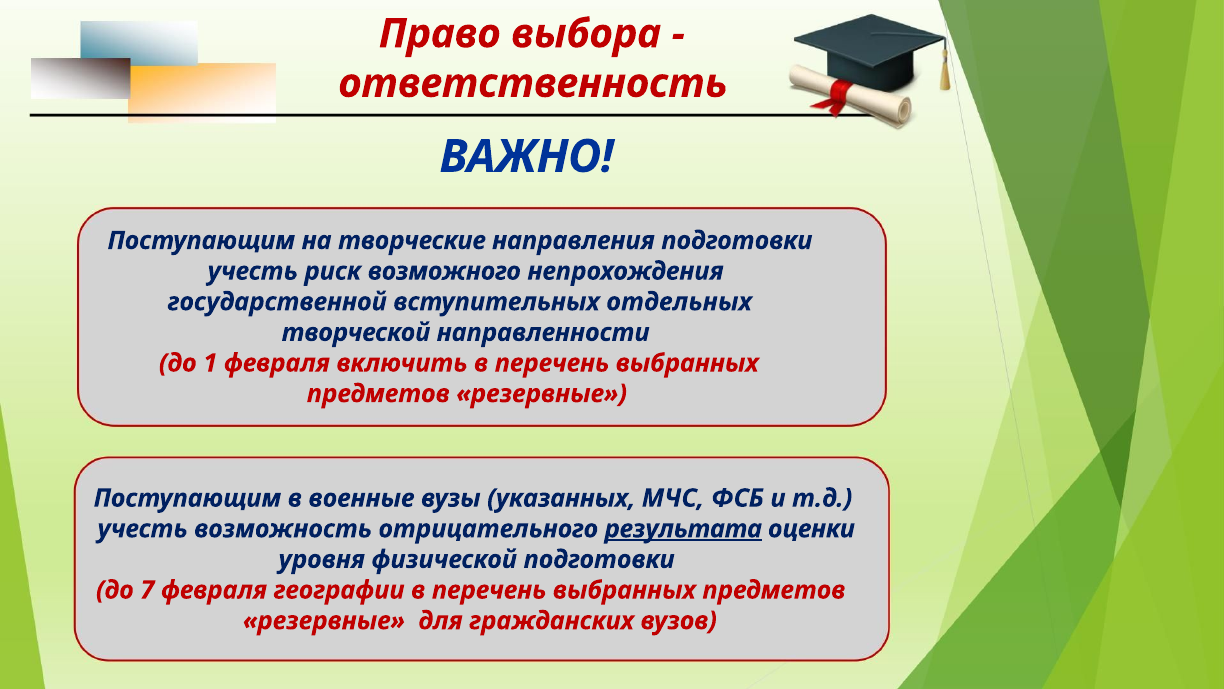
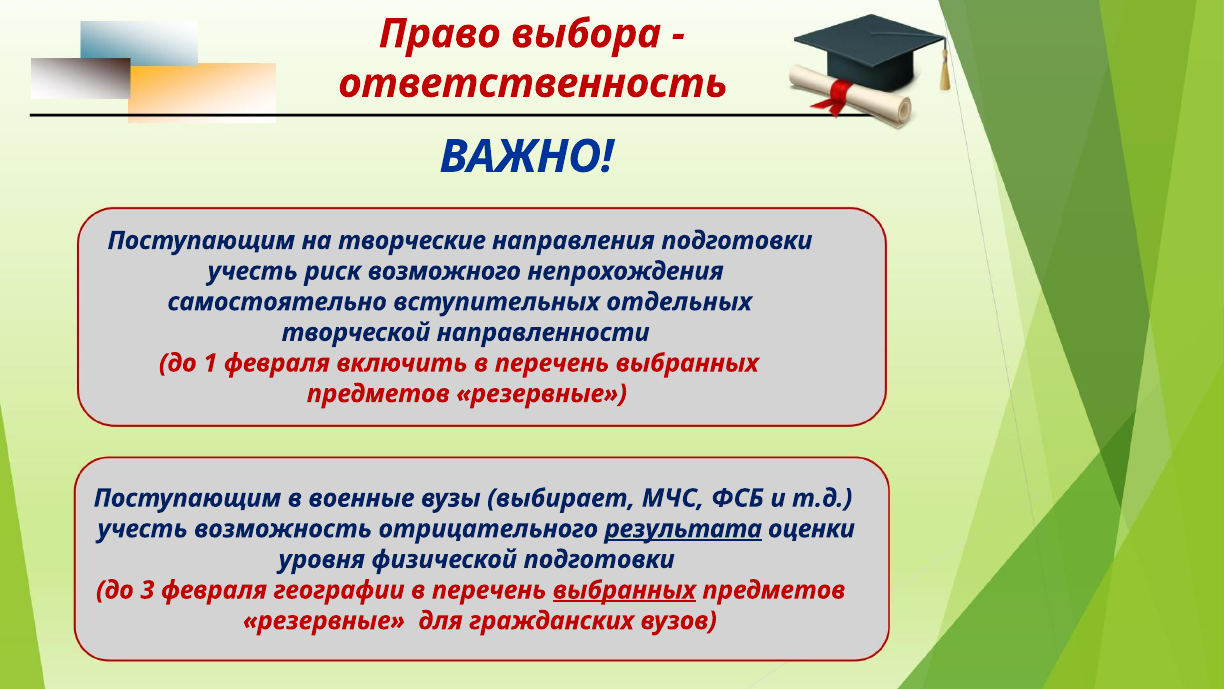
государственной: государственной -> самостоятельно
указанных: указанных -> выбирает
7: 7 -> 3
выбранных at (624, 590) underline: none -> present
